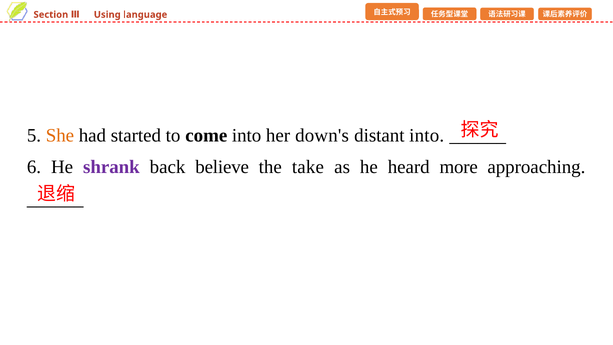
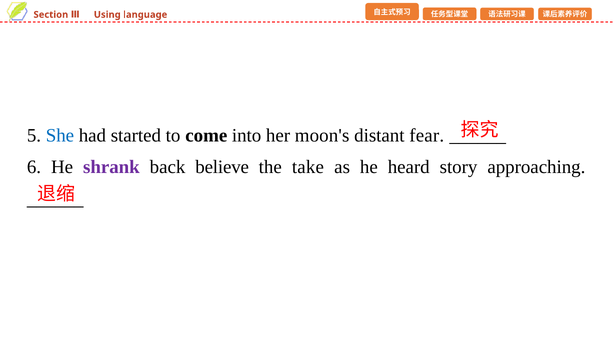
She colour: orange -> blue
down's: down's -> moon's
distant into: into -> fear
more: more -> story
